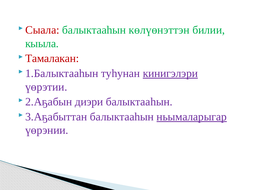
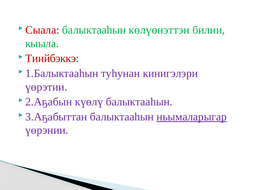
Тамалакан: Тамалакан -> Тиийбэккэ
кинигэлэри underline: present -> none
диэри: диэри -> күөлү
